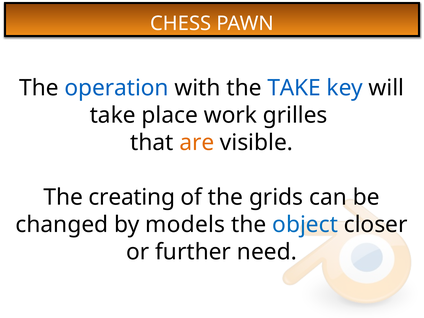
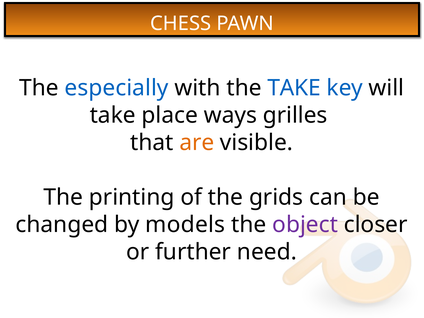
operation: operation -> especially
work: work -> ways
creating: creating -> printing
object colour: blue -> purple
